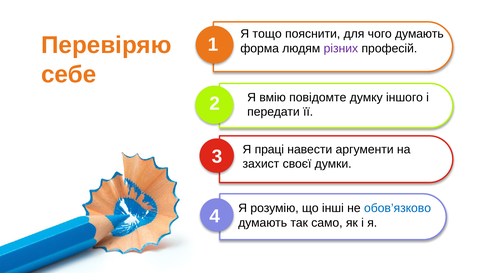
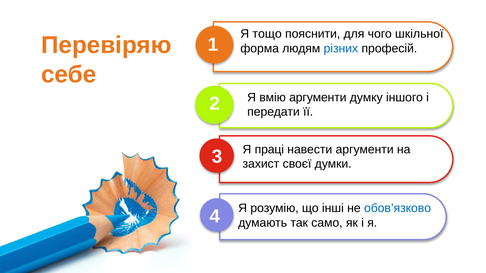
чого думають: думають -> шкільної
різних colour: purple -> blue
вмію повідомте: повідомте -> аргументи
